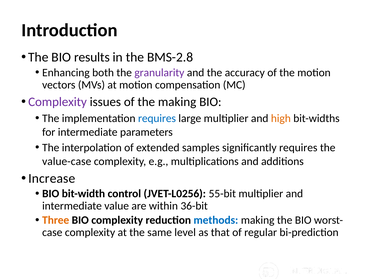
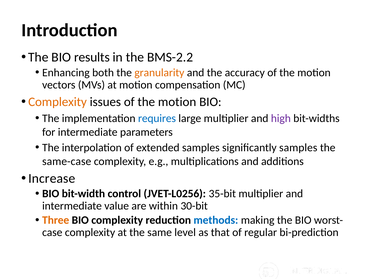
BMS-2.8: BMS-2.8 -> BMS-2.2
granularity colour: purple -> orange
Complexity at (58, 102) colour: purple -> orange
issues of the making: making -> motion
high colour: orange -> purple
significantly requires: requires -> samples
value-case: value-case -> same-case
55-bit: 55-bit -> 35-bit
36-bit: 36-bit -> 30-bit
